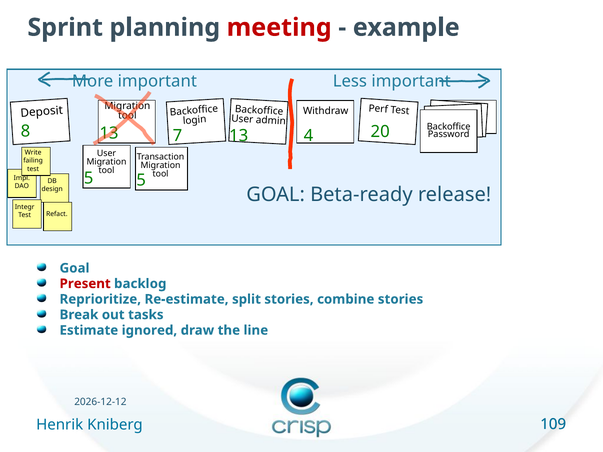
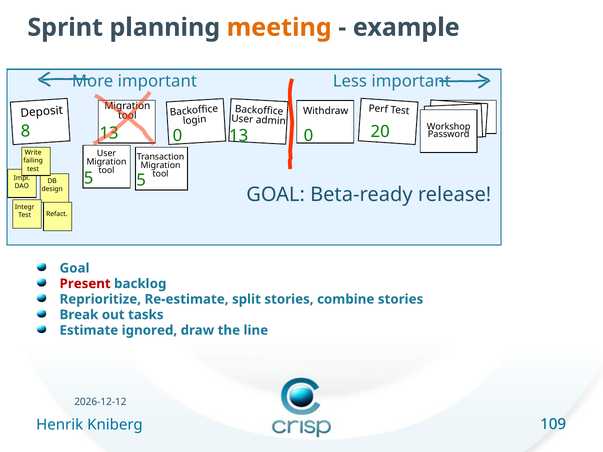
meeting colour: red -> orange
Backoffice at (449, 127): Backoffice -> Workshop
7 at (177, 136): 7 -> 0
4 at (309, 136): 4 -> 0
